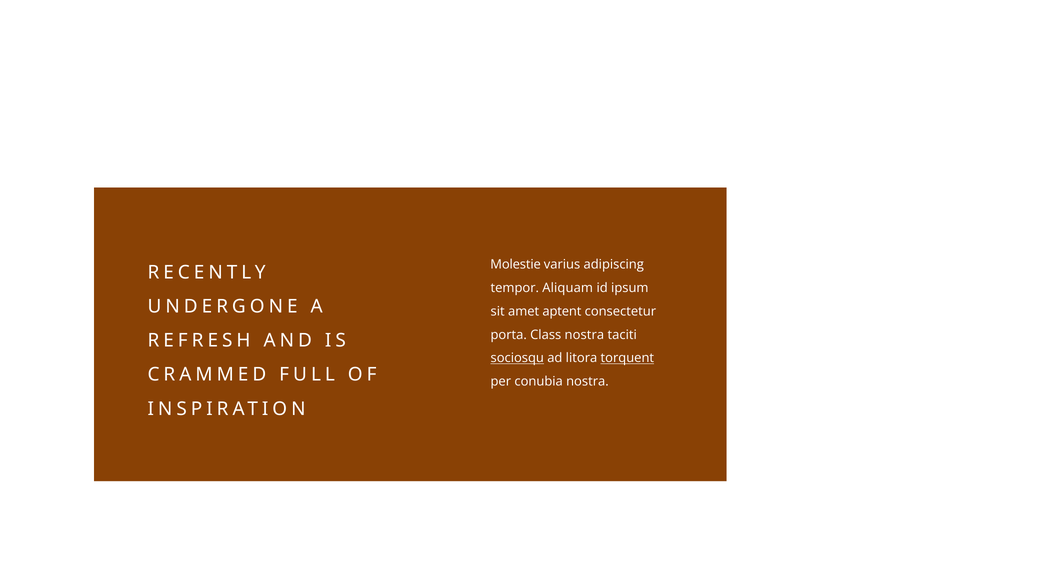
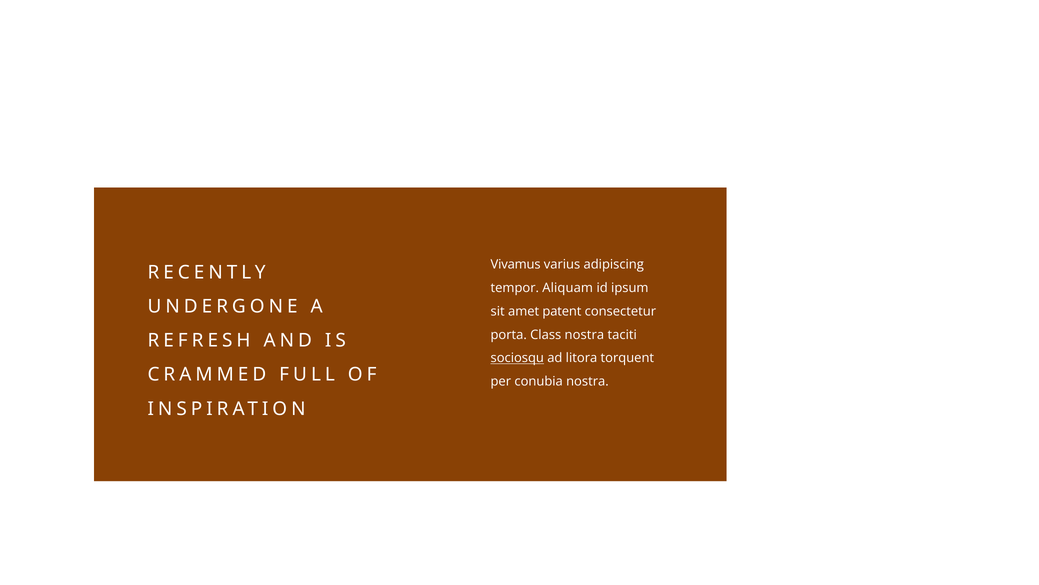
Molestie: Molestie -> Vivamus
aptent: aptent -> patent
torquent underline: present -> none
